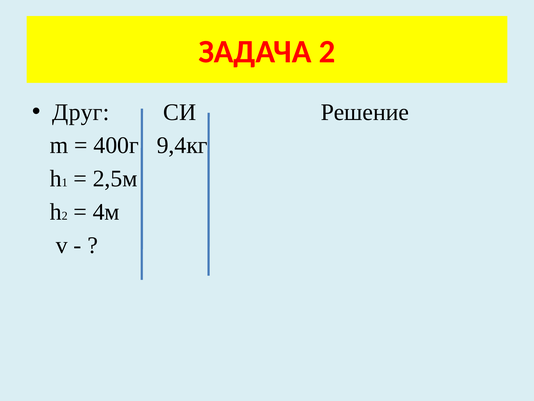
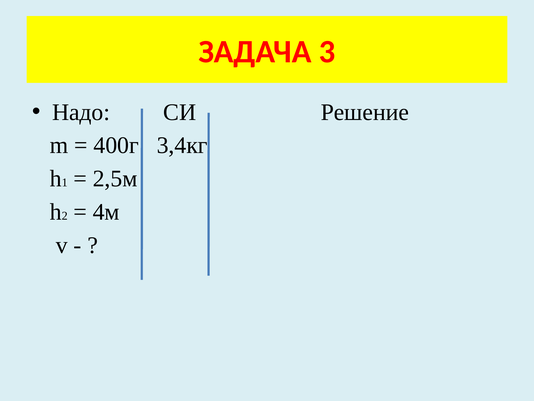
ЗАДАЧА 2: 2 -> 3
Друг: Друг -> Надо
9,4кг: 9,4кг -> 3,4кг
